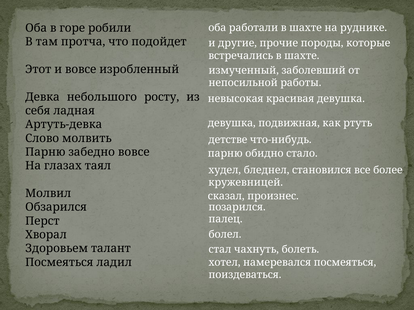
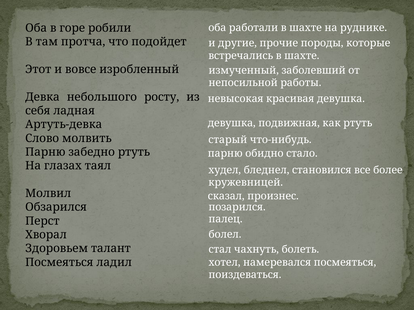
детстве: детстве -> старый
забедно вовсе: вовсе -> ртуть
